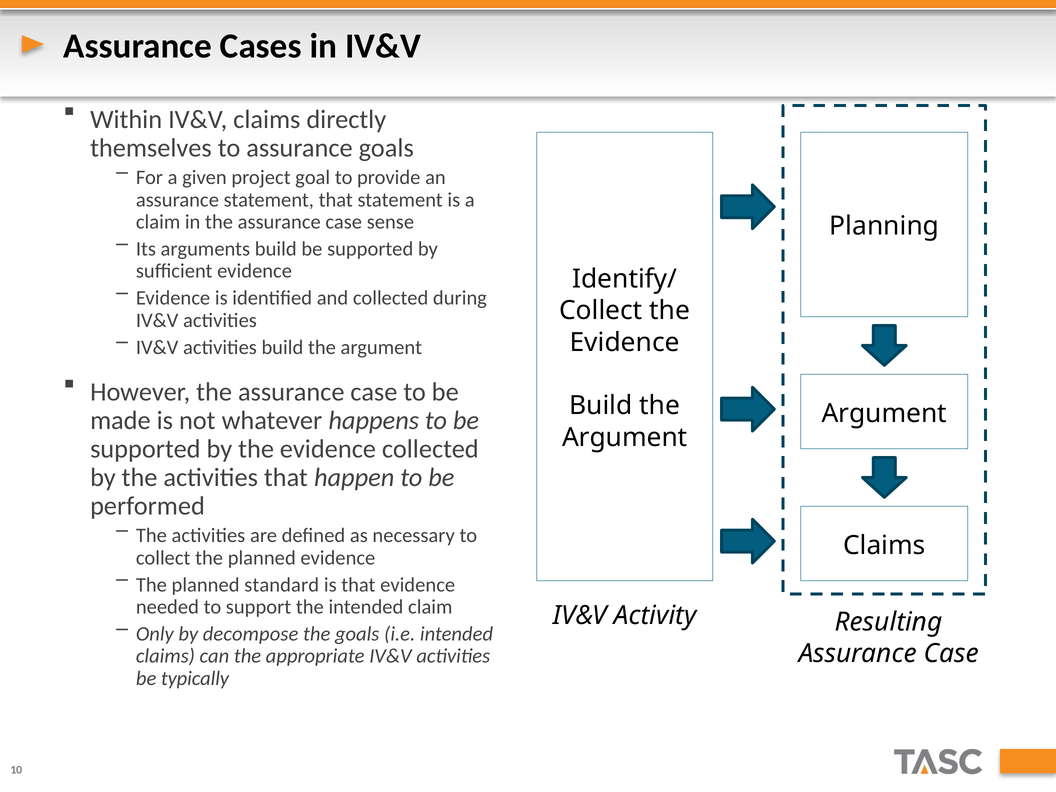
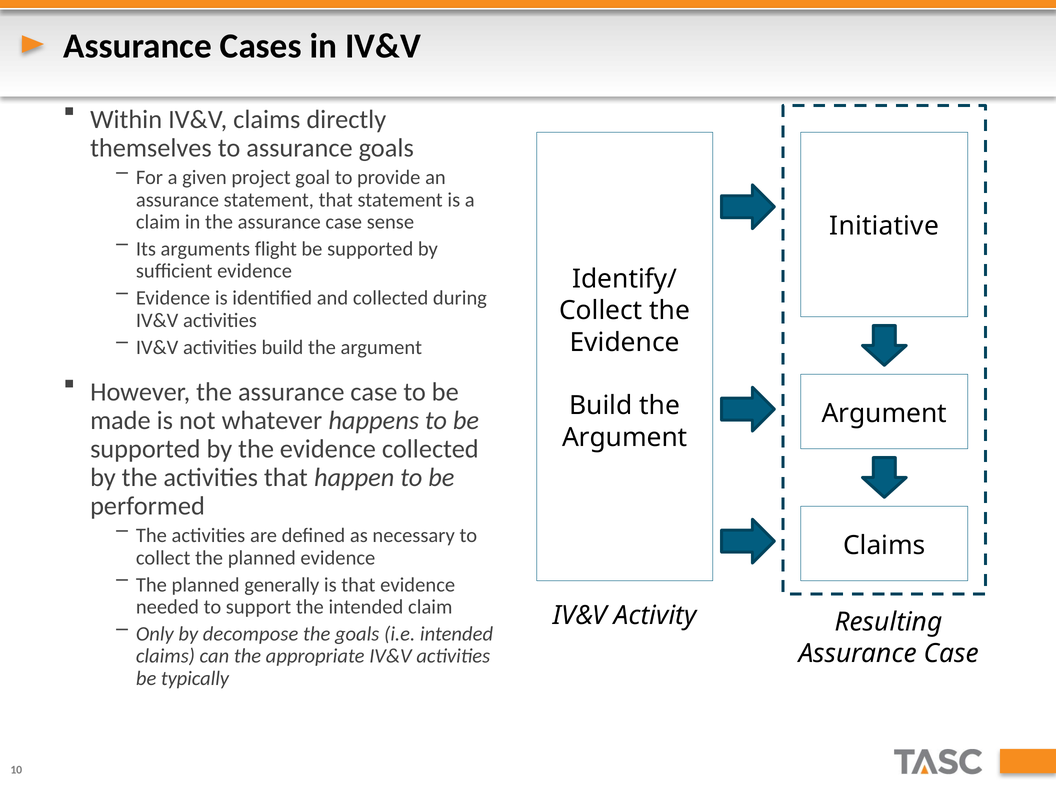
Planning: Planning -> Initiative
arguments build: build -> flight
standard: standard -> generally
